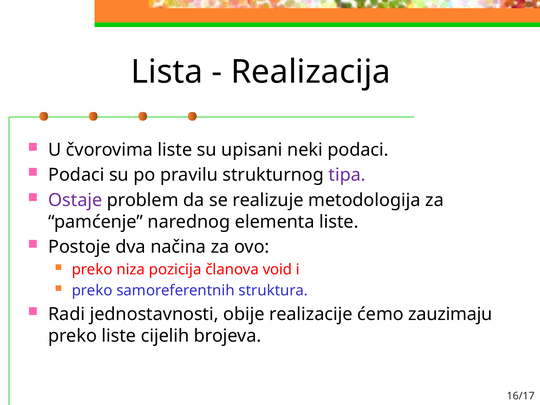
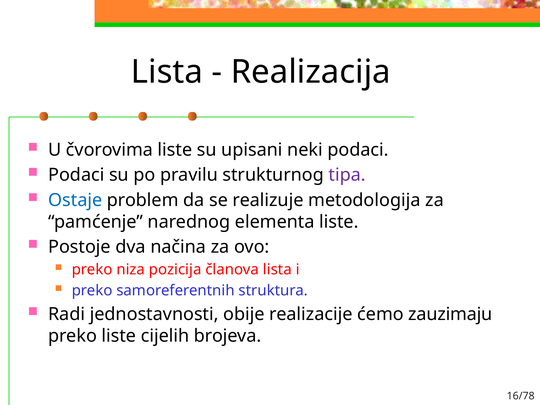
Ostaje colour: purple -> blue
članova void: void -> lista
16/17: 16/17 -> 16/78
